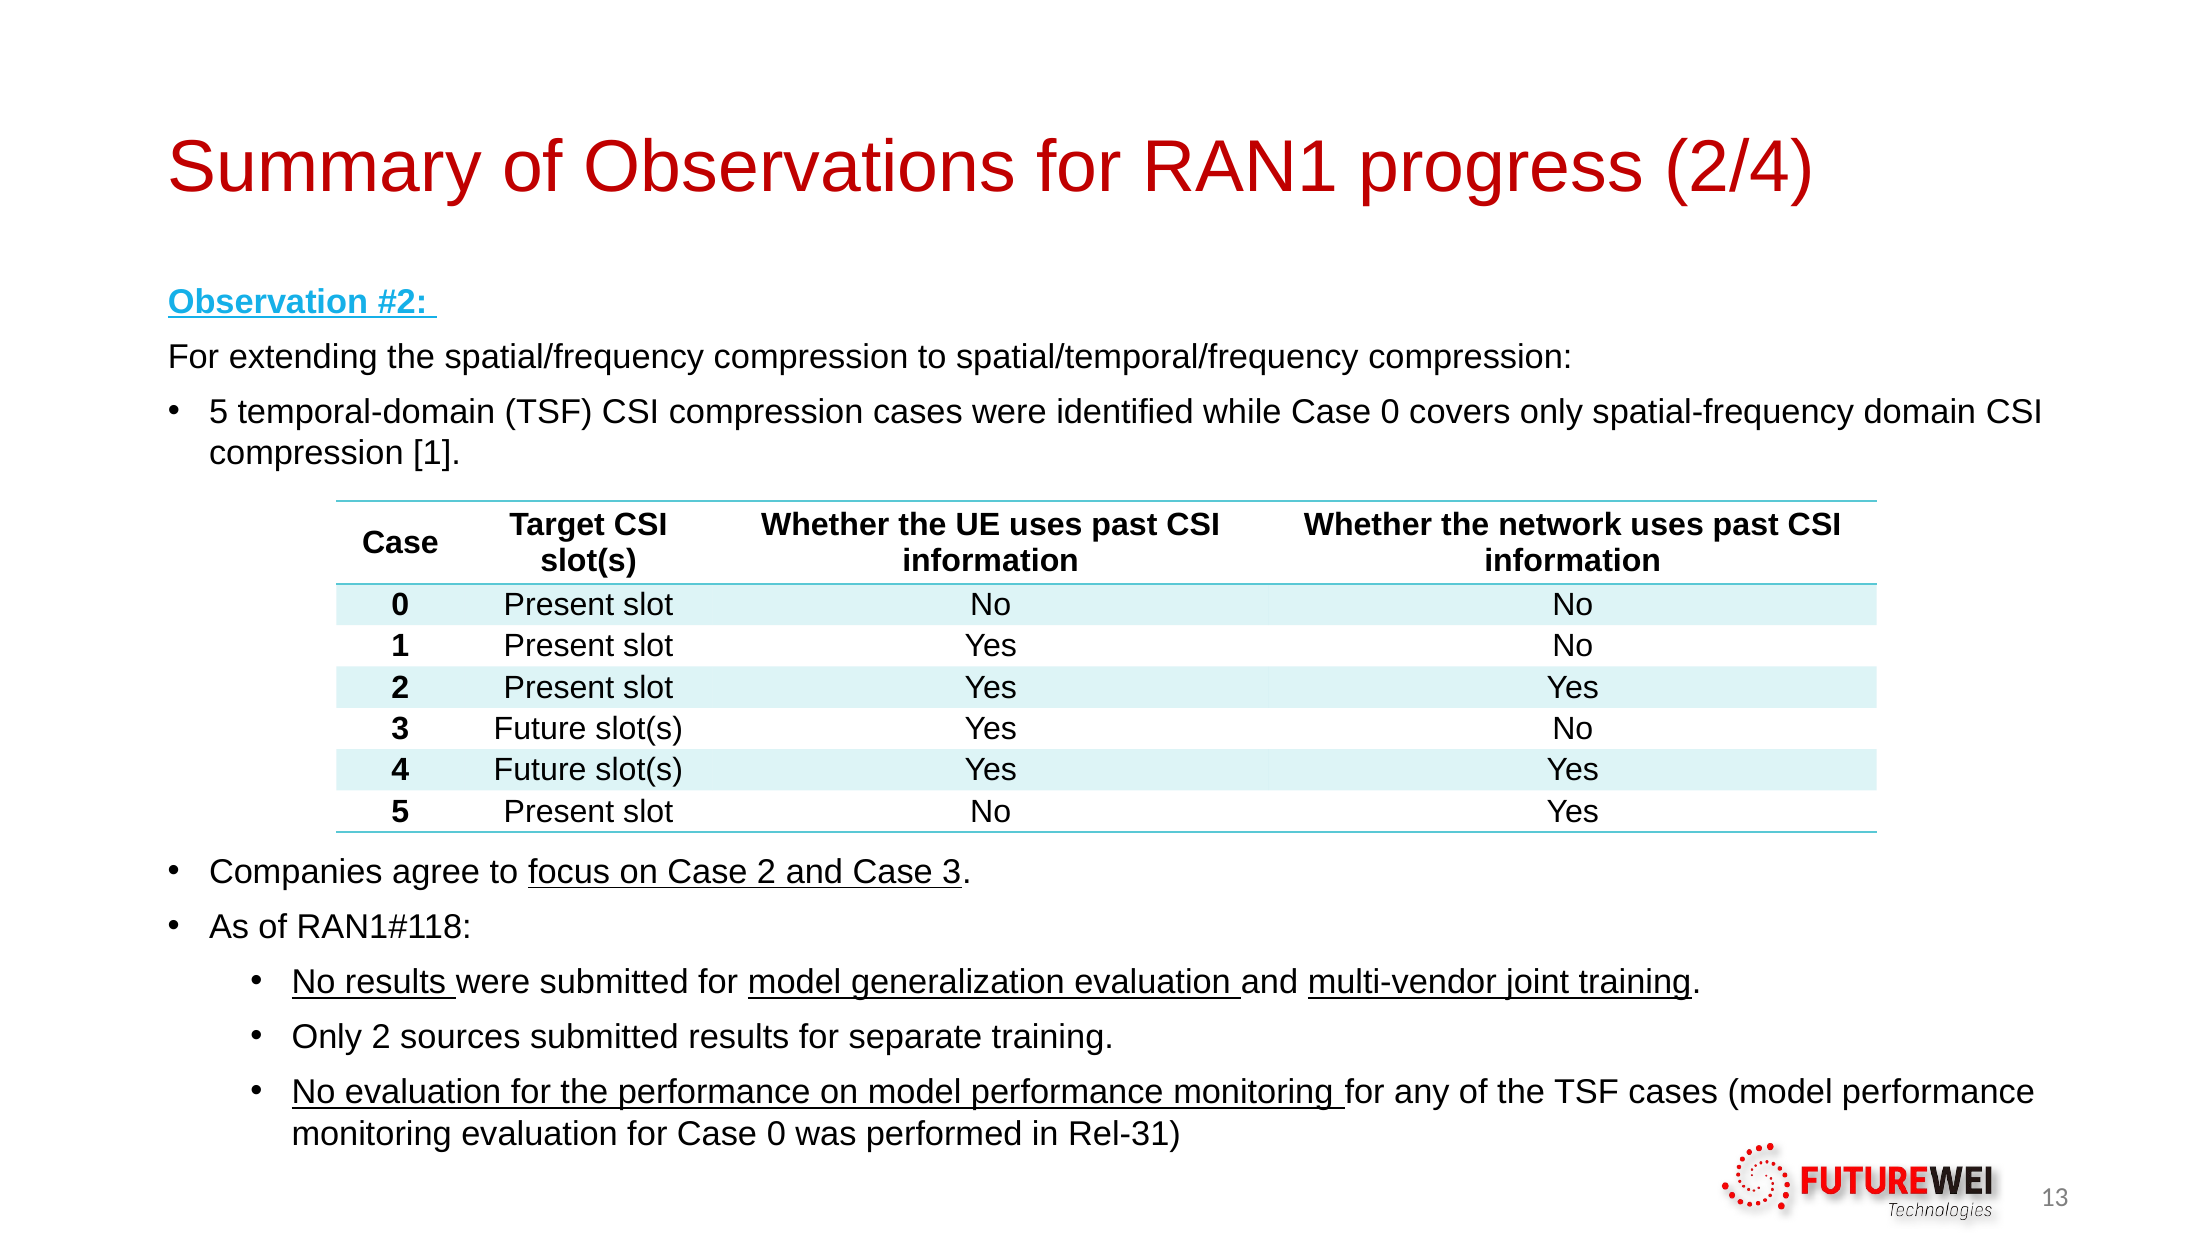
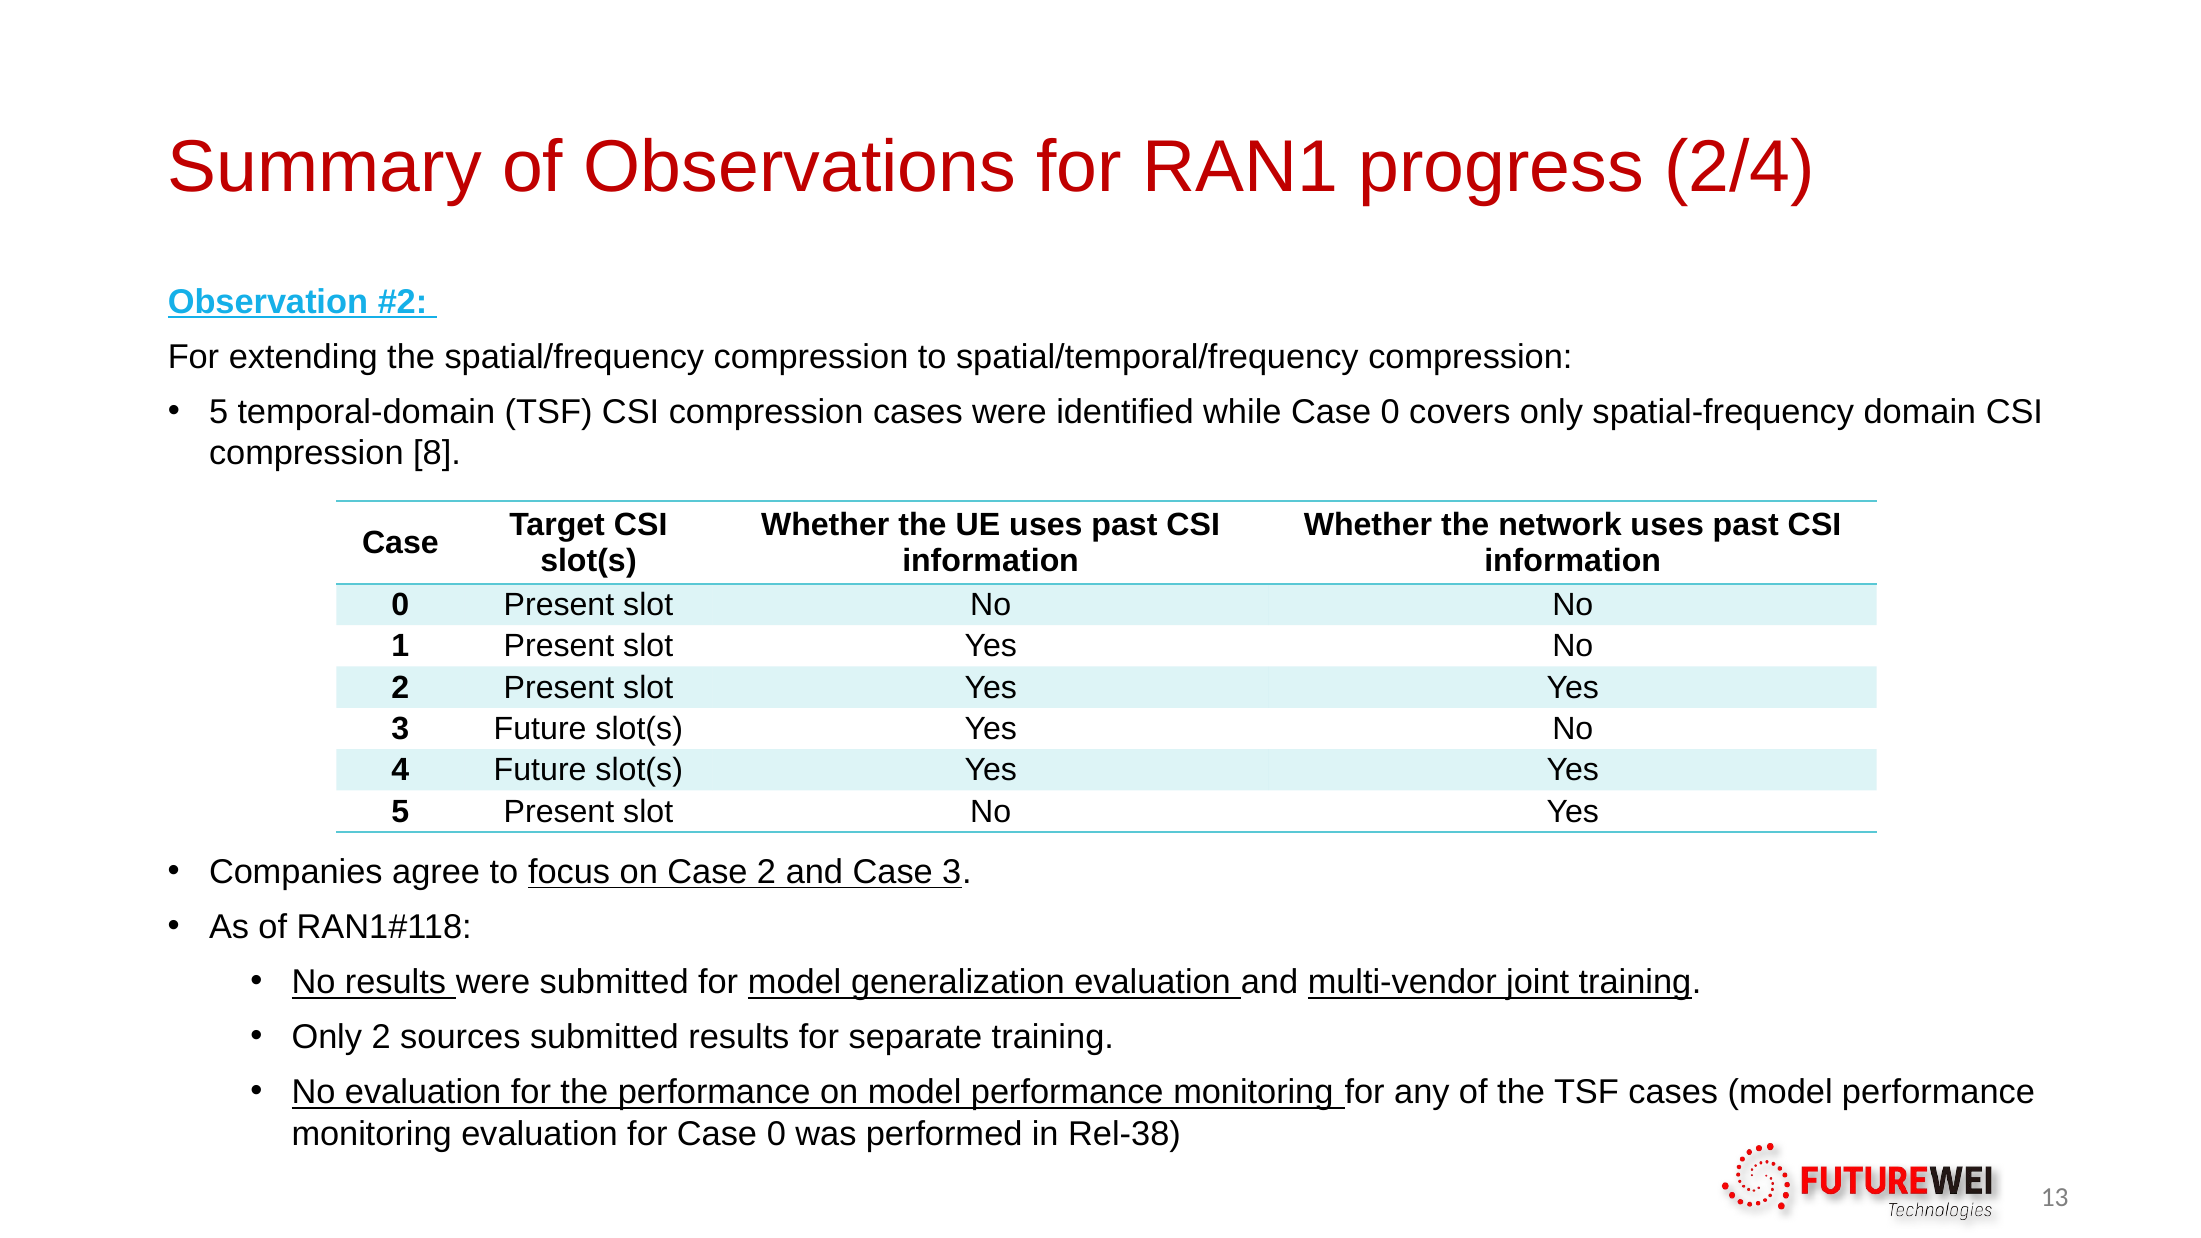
compression 1: 1 -> 8
Rel-31: Rel-31 -> Rel-38
